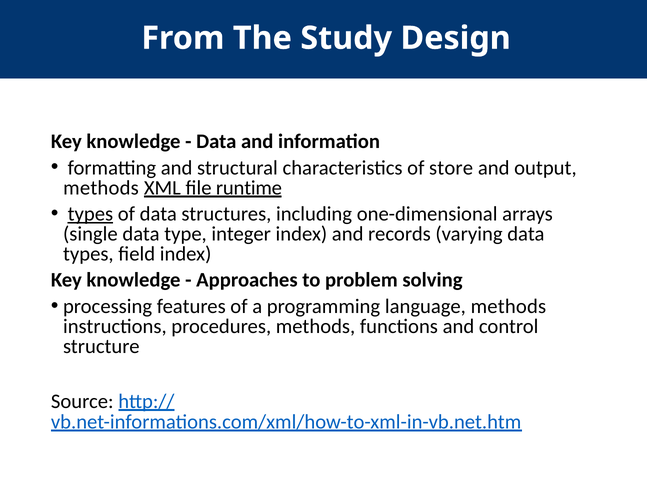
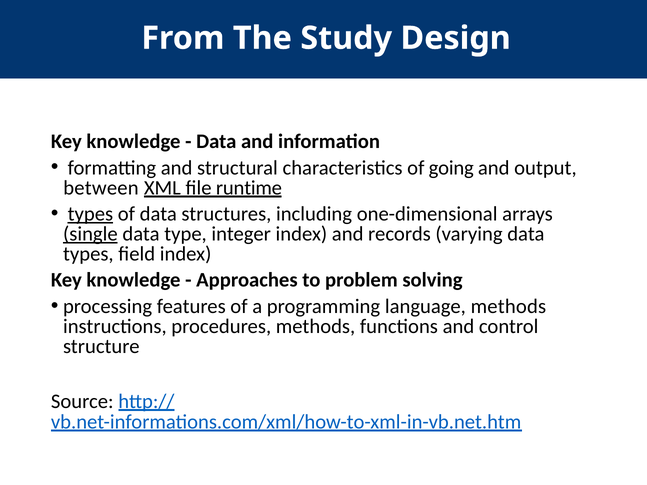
store: store -> going
methods at (101, 188): methods -> between
single underline: none -> present
